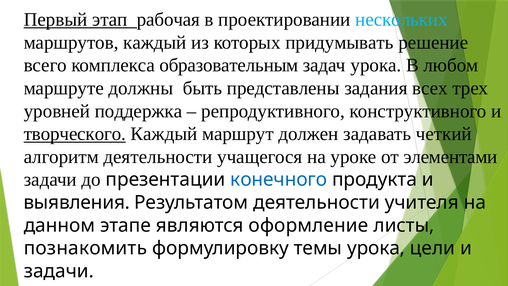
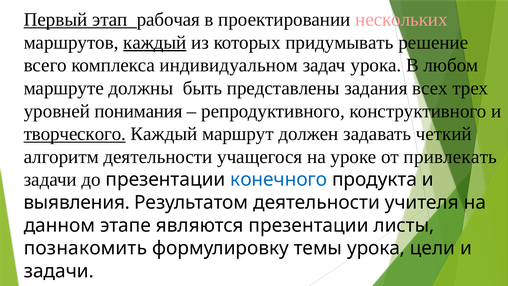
нескольких colour: light blue -> pink
каждый at (155, 42) underline: none -> present
образовательным: образовательным -> индивидуальном
поддержка: поддержка -> понимания
элементами: элементами -> привлекать
являются оформление: оформление -> презентации
